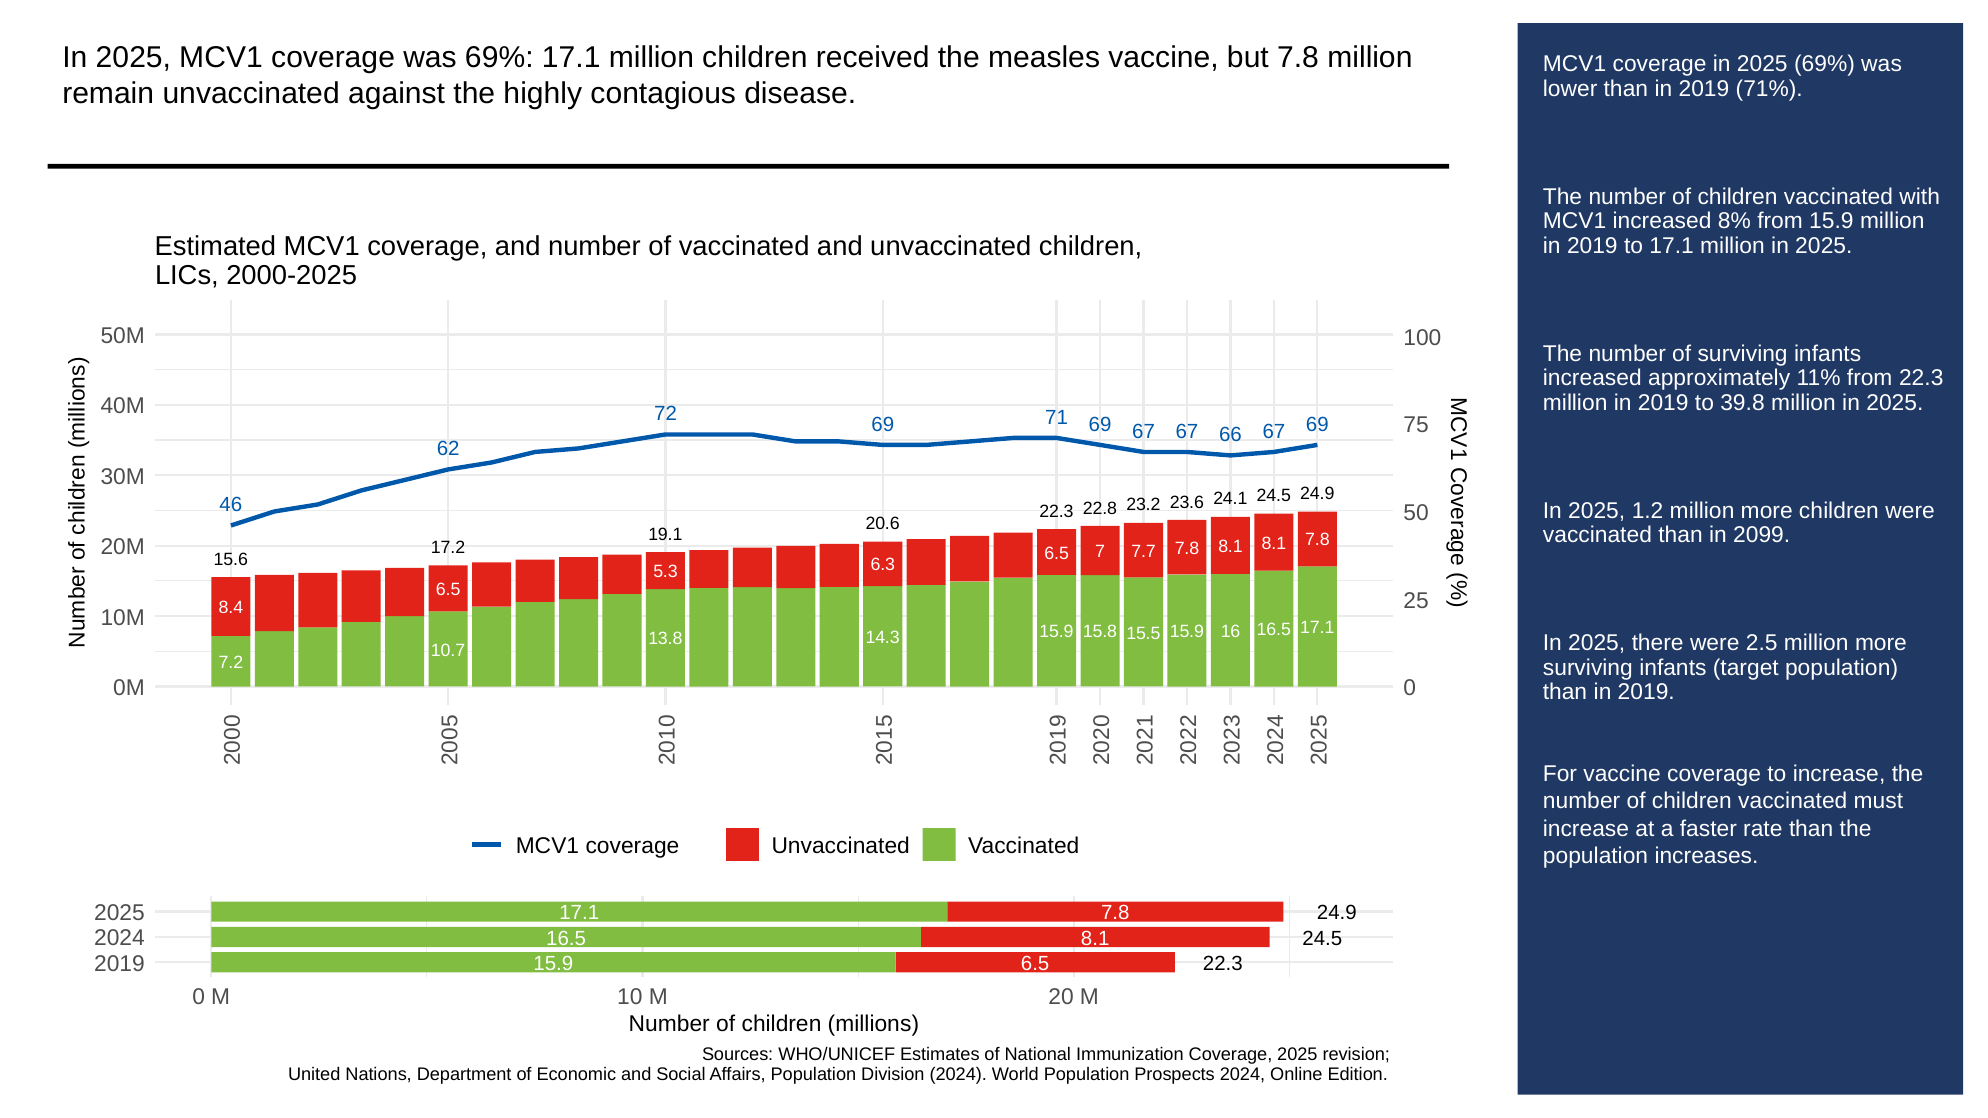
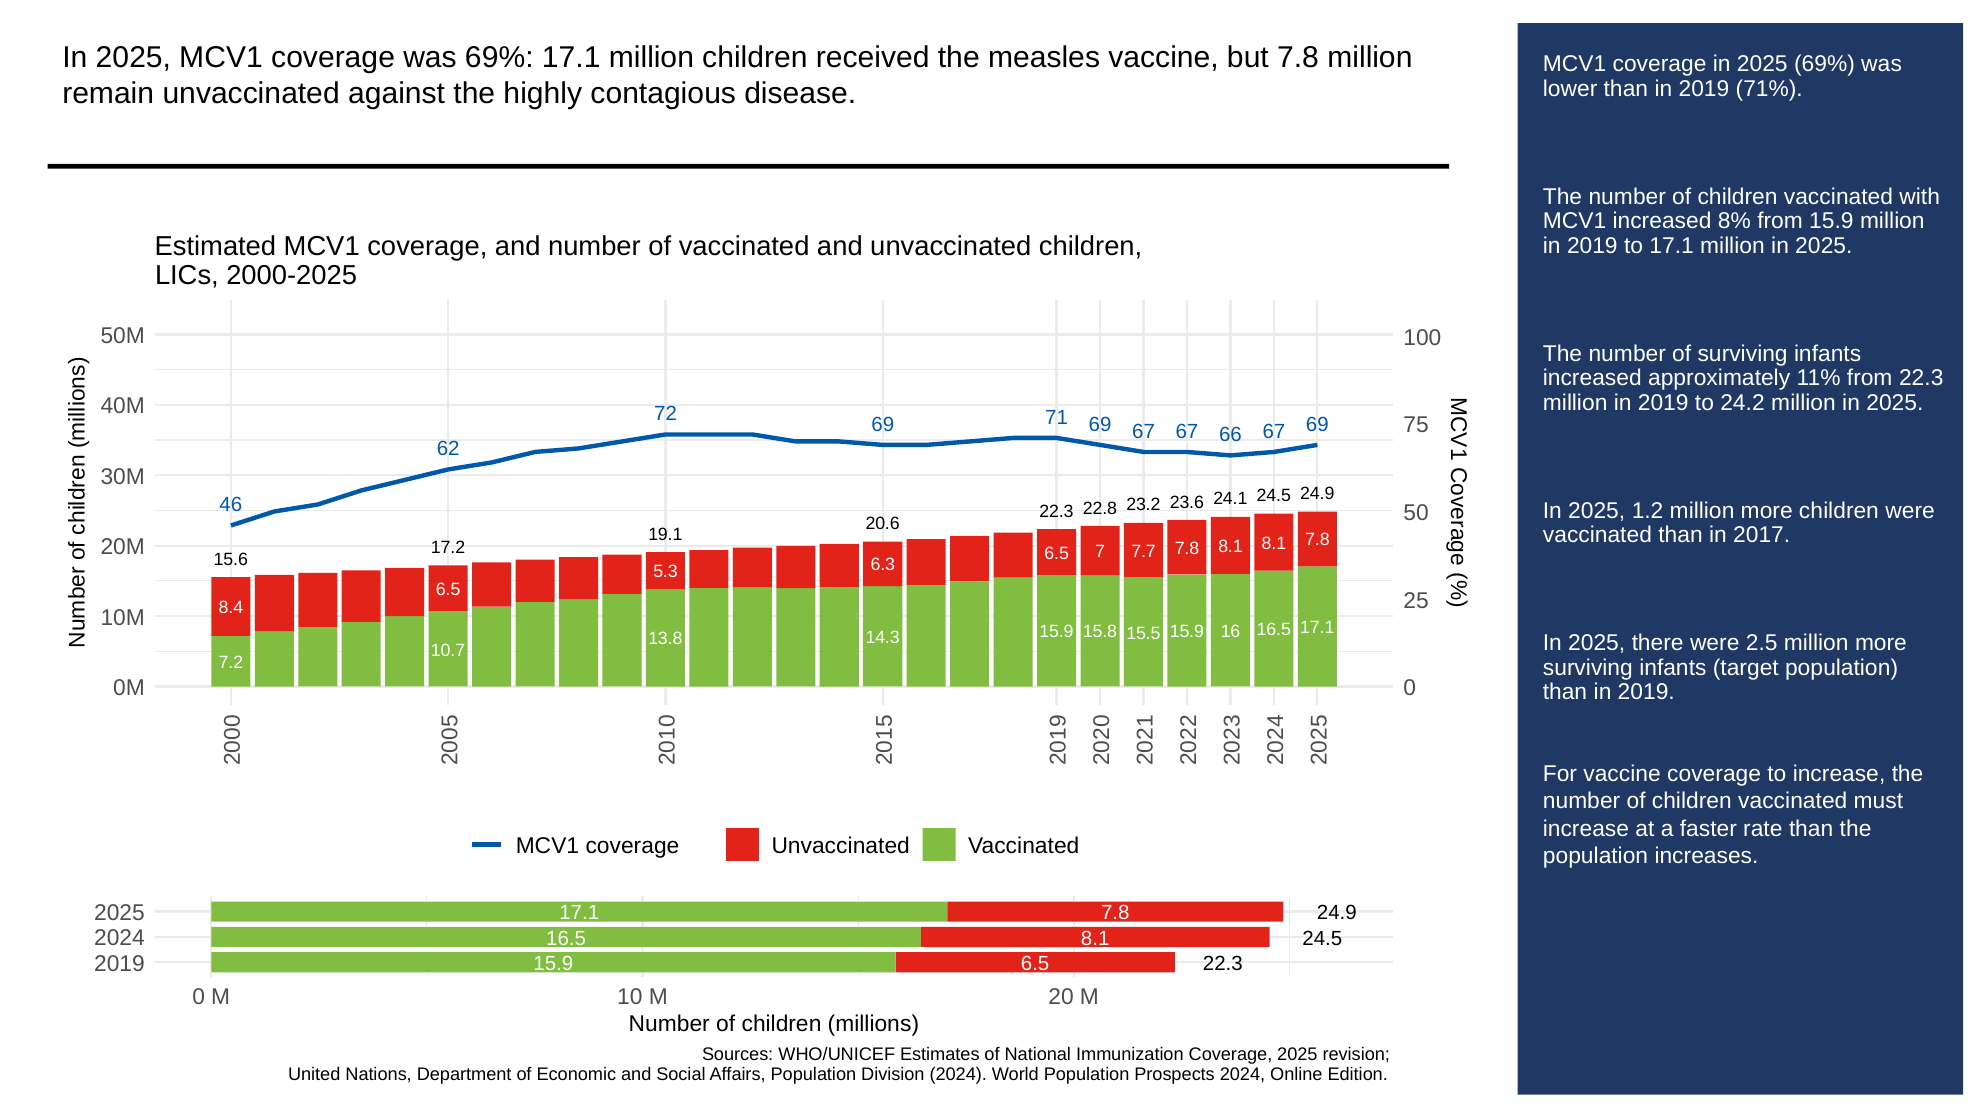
39.8: 39.8 -> 24.2
2099: 2099 -> 2017
